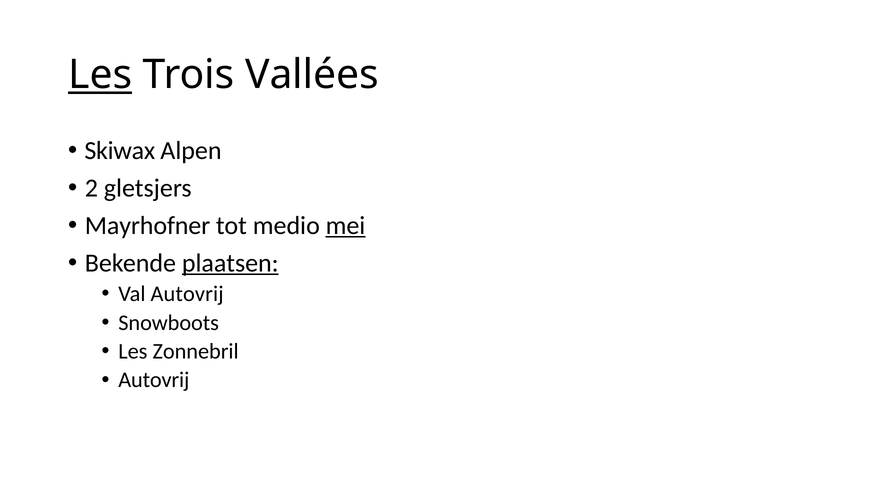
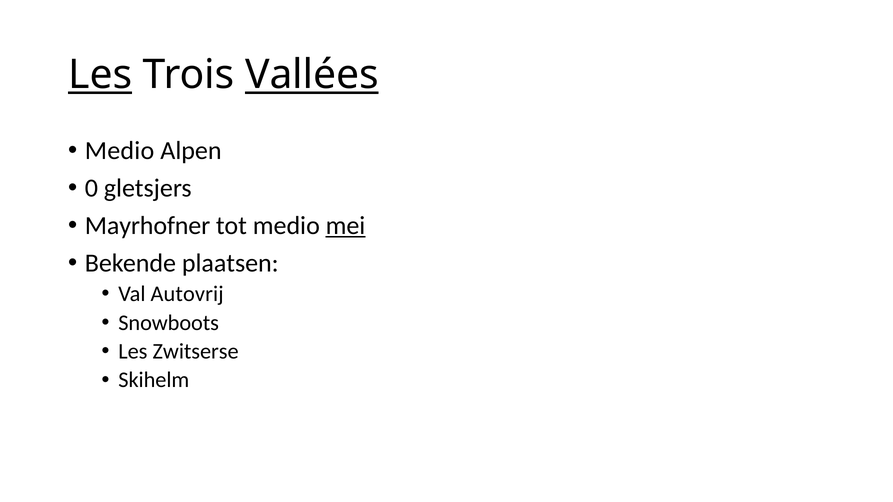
Vallées underline: none -> present
Skiwax at (120, 151): Skiwax -> Medio
2: 2 -> 0
plaatsen underline: present -> none
Zonnebril: Zonnebril -> Zwitserse
Autovrij at (154, 380): Autovrij -> Skihelm
